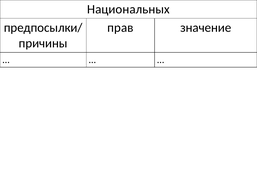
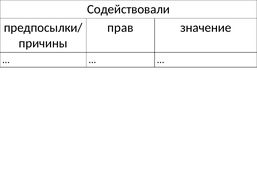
Национальных: Национальных -> Содействовали
